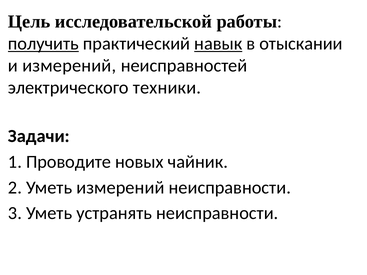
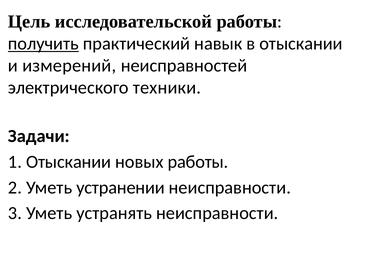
навык underline: present -> none
1 Проводите: Проводите -> Отыскании
новых чайник: чайник -> работы
Уметь измерений: измерений -> устранении
